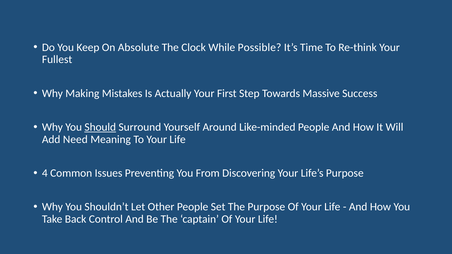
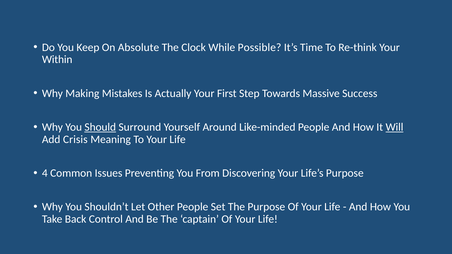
Fullest: Fullest -> Within
Will underline: none -> present
Need: Need -> Crisis
